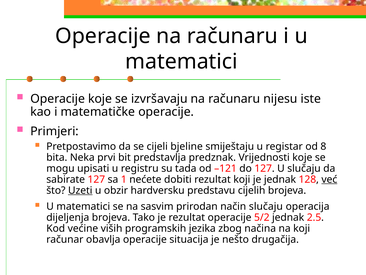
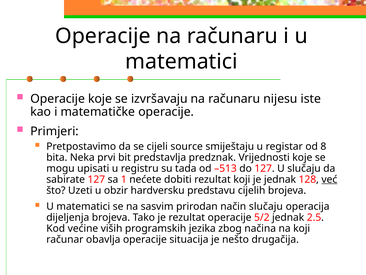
bjeline: bjeline -> source
–121: –121 -> –513
Uzeti underline: present -> none
